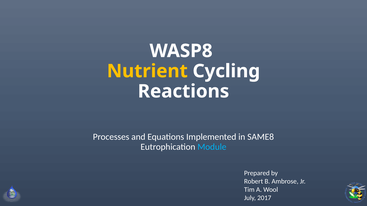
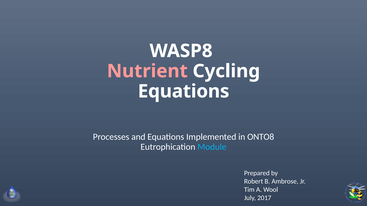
Nutrient colour: yellow -> pink
Reactions at (183, 92): Reactions -> Equations
SAME8: SAME8 -> ONTO8
